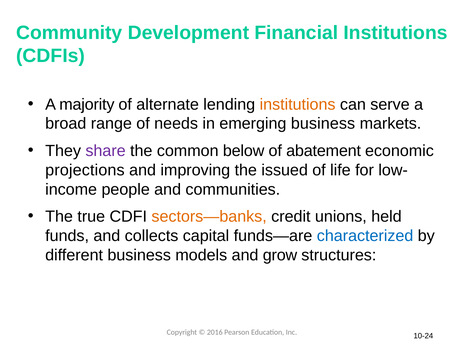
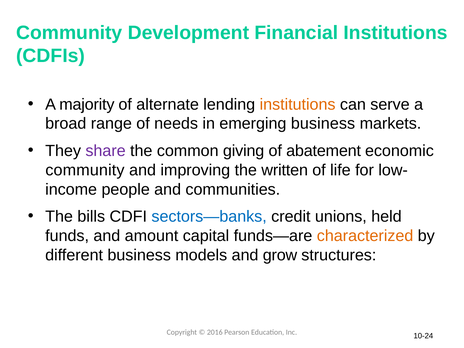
below: below -> giving
projections at (85, 170): projections -> community
issued: issued -> written
true: true -> bills
sectors—banks colour: orange -> blue
collects: collects -> amount
characterized colour: blue -> orange
